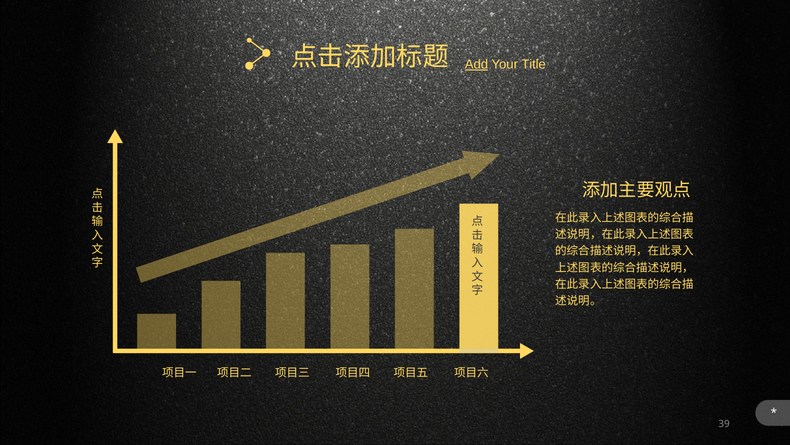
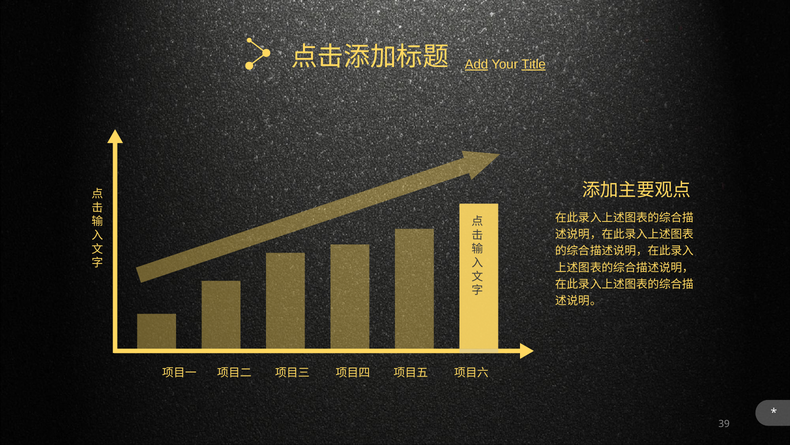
Title underline: none -> present
